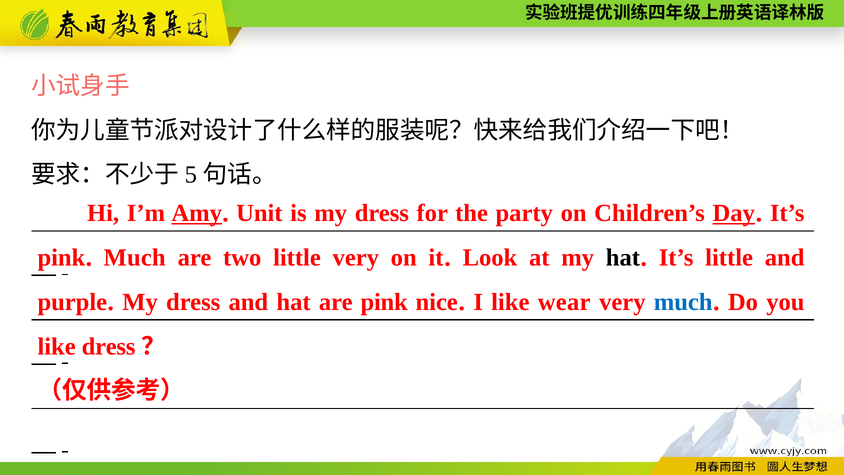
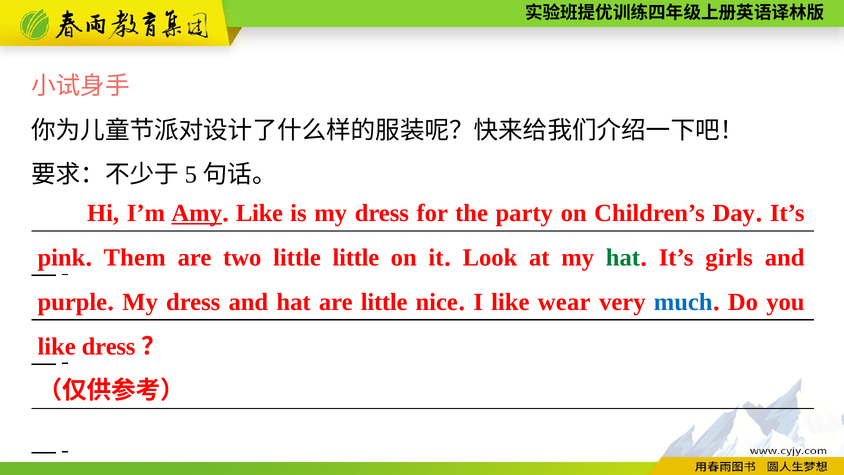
Unit at (259, 213): Unit -> Like
Day underline: present -> none
Much at (135, 258): Much -> Them
little very: very -> little
hat at (623, 258) colour: black -> green
It’s little: little -> girls
are pink: pink -> little
